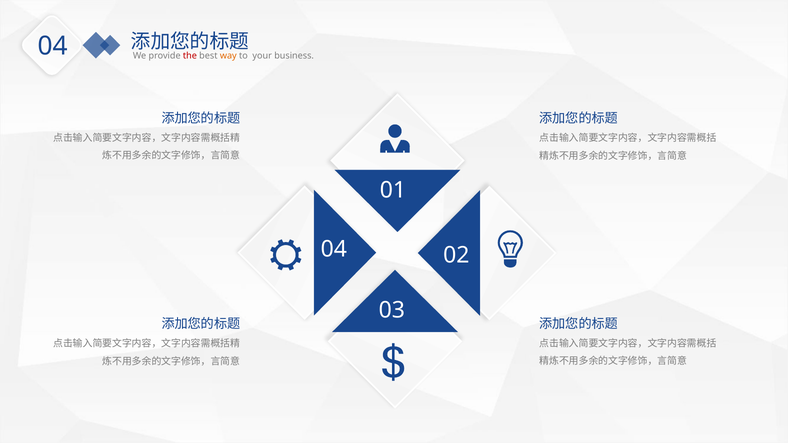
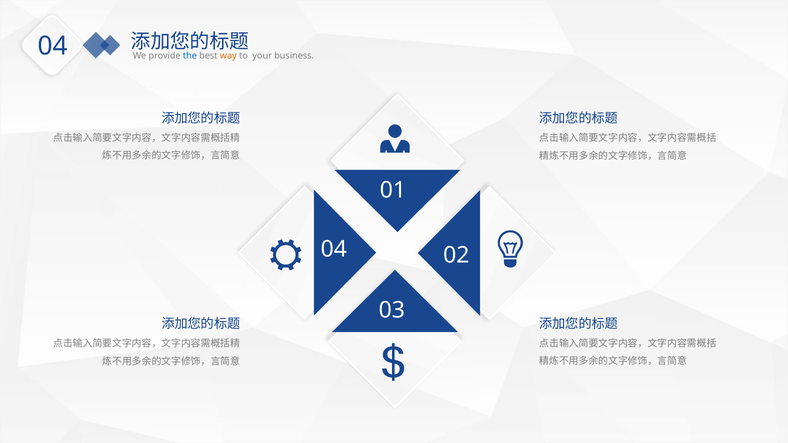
the colour: red -> blue
